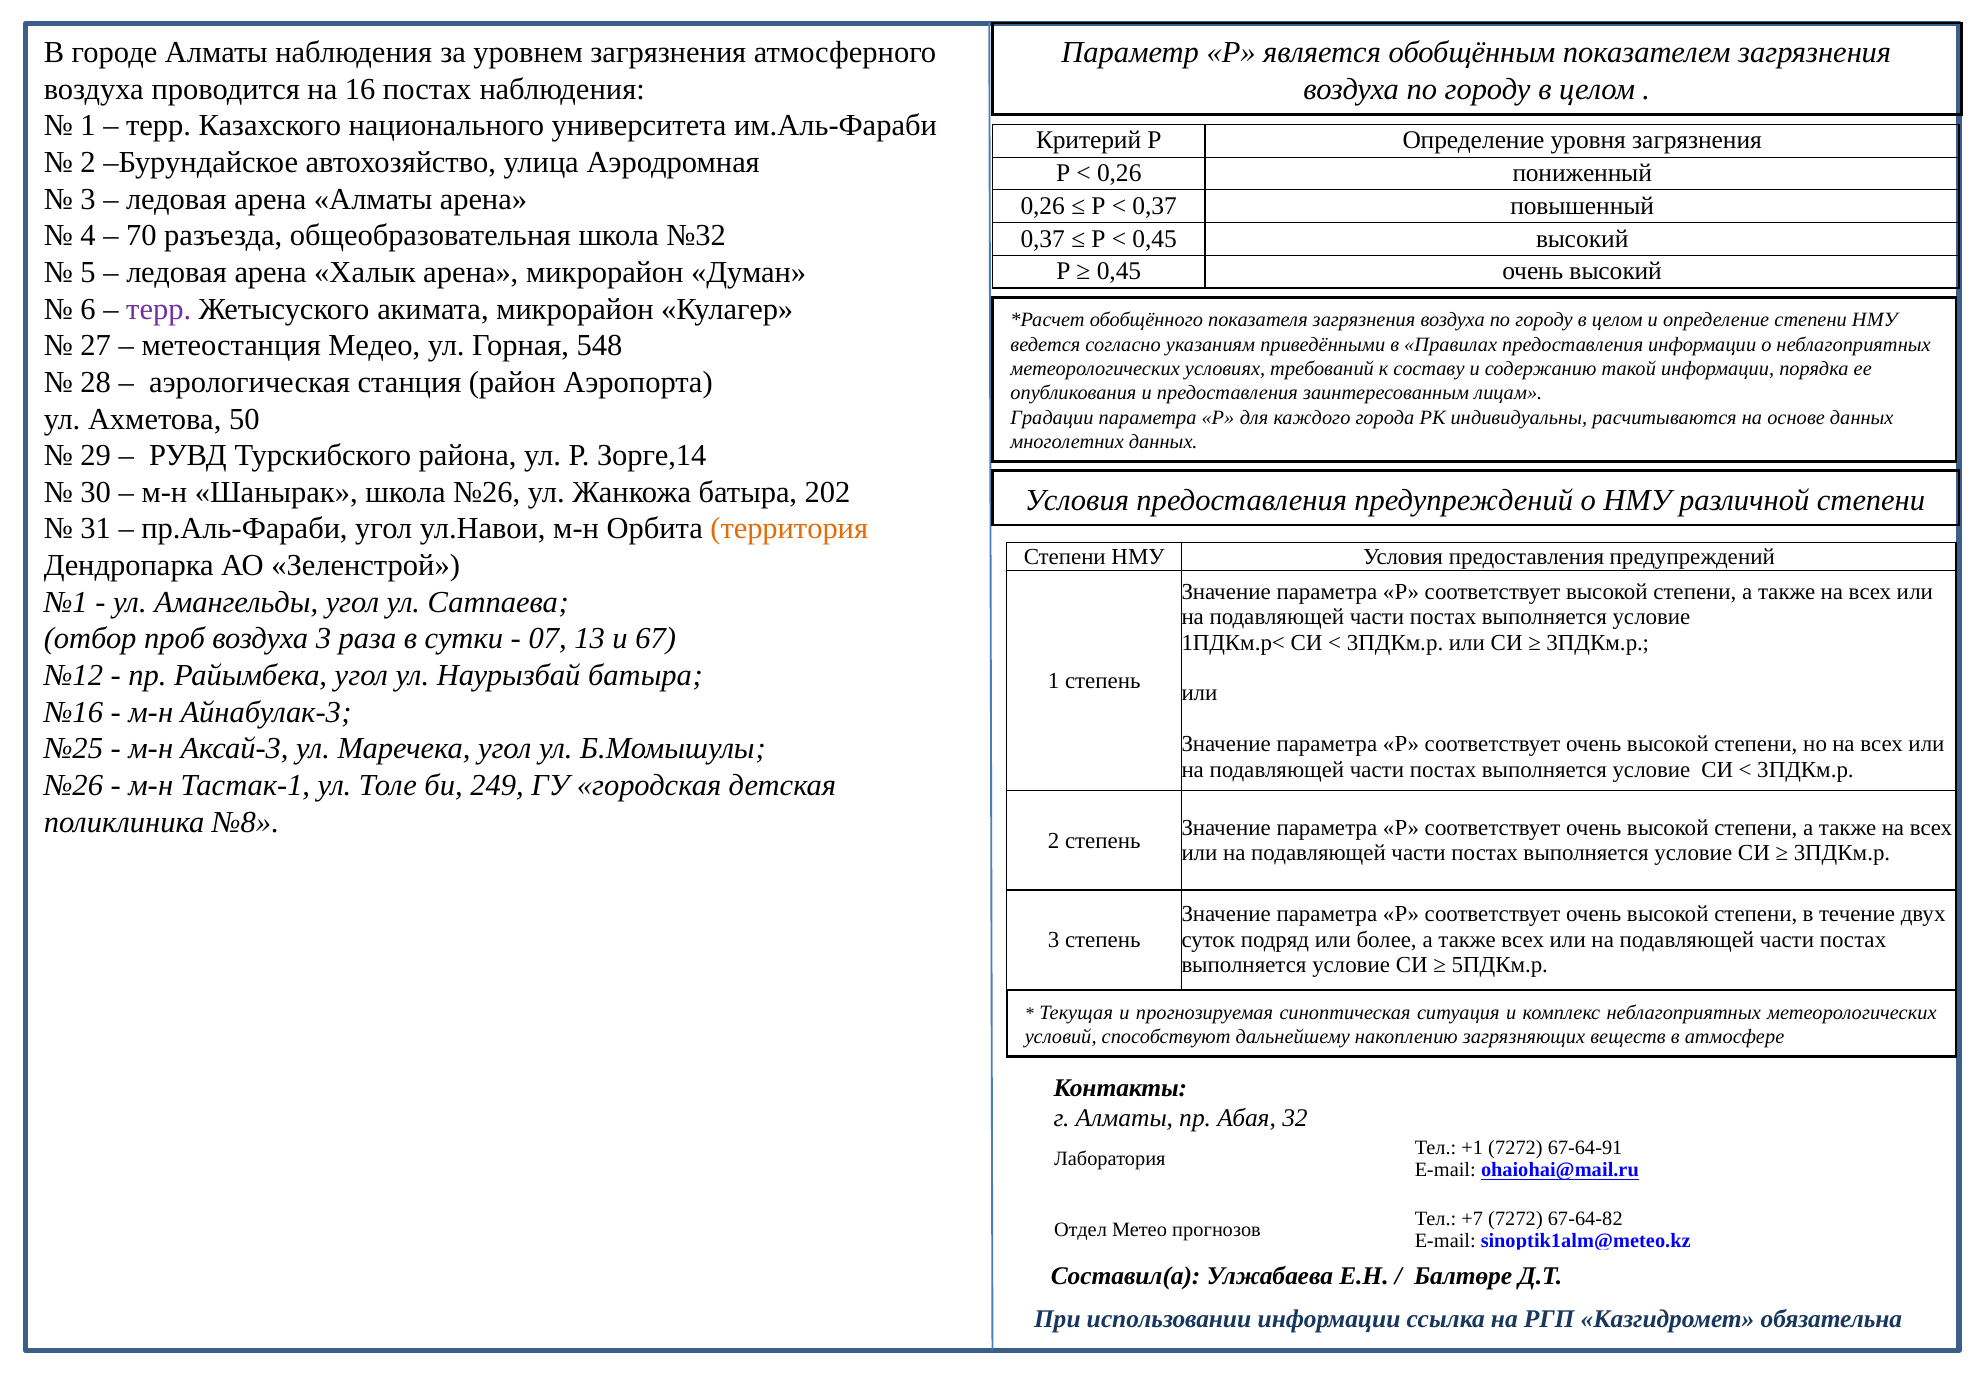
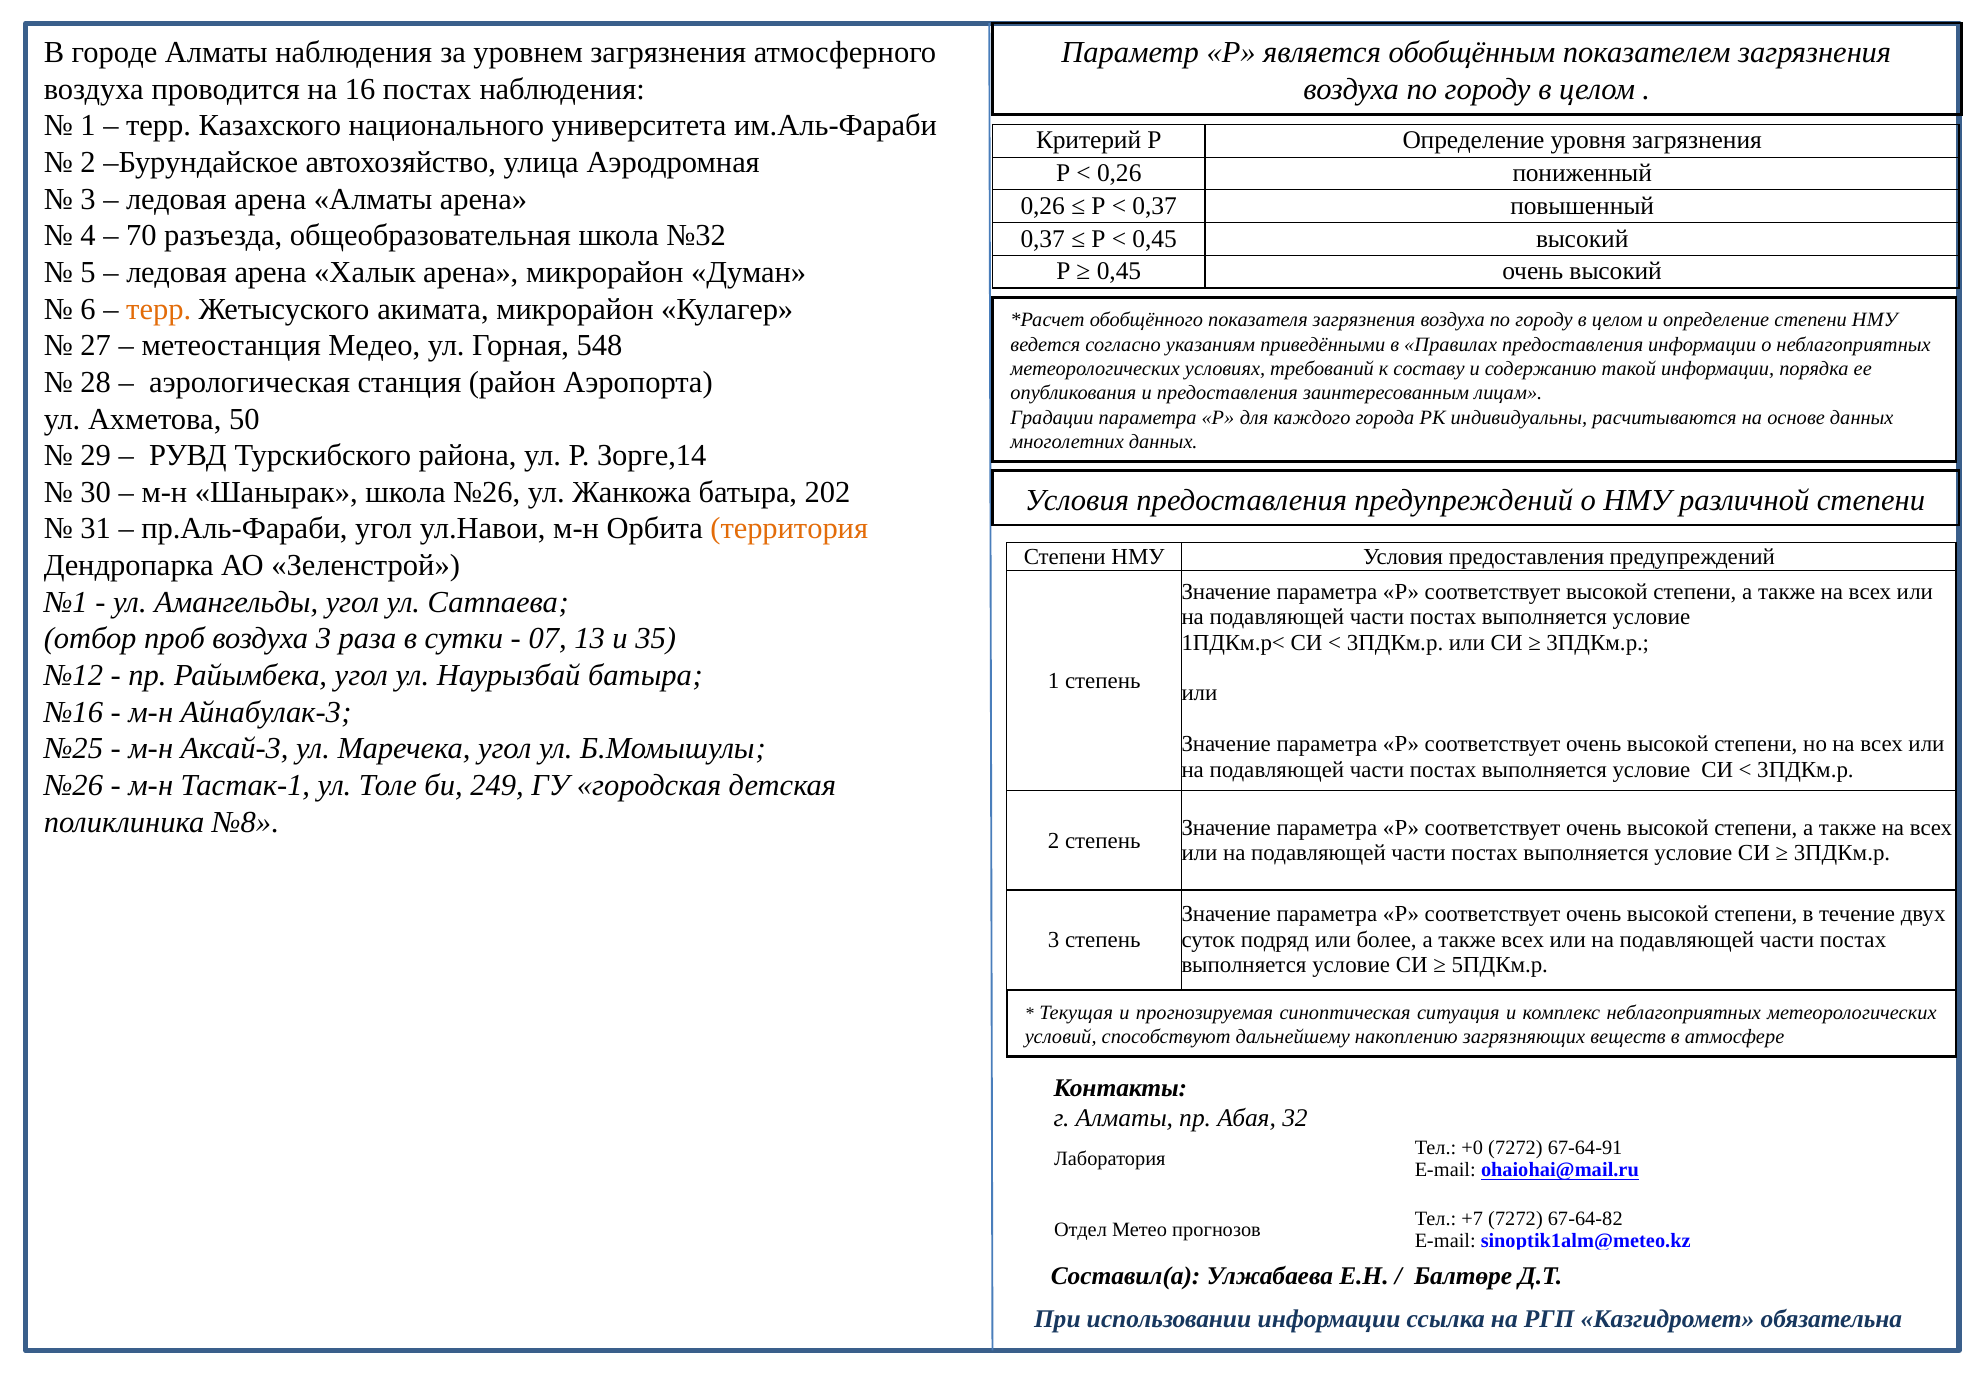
терр at (159, 309) colour: purple -> orange
67: 67 -> 35
+1: +1 -> +0
